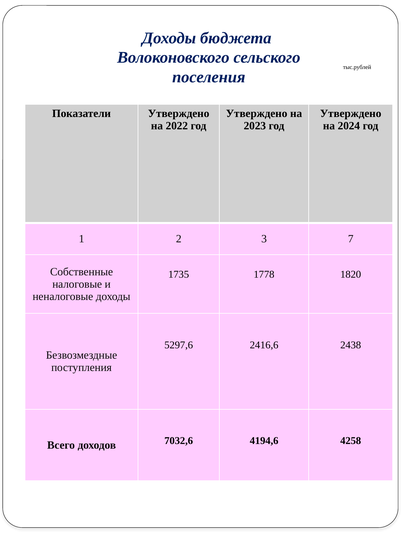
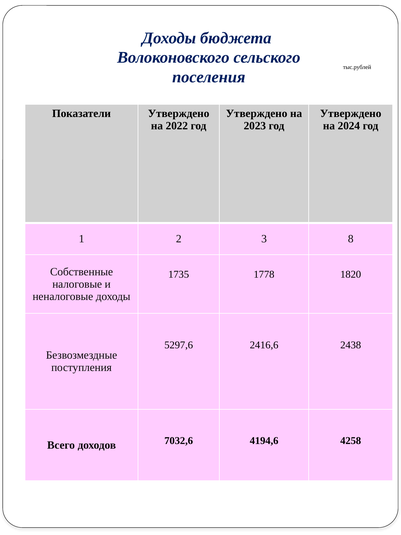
7: 7 -> 8
